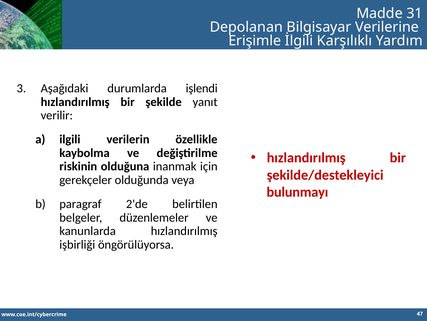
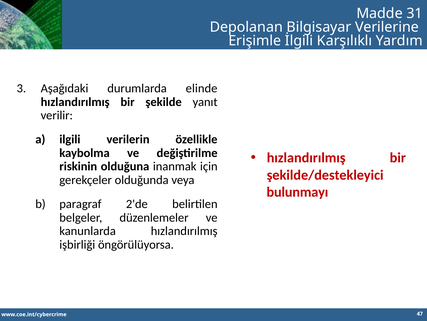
işlendi: işlendi -> elinde
